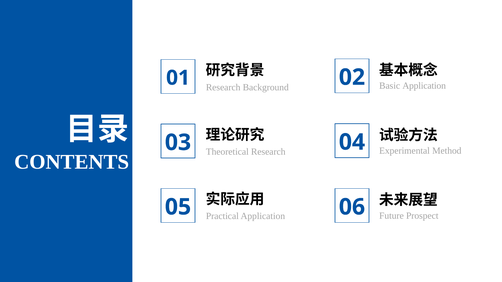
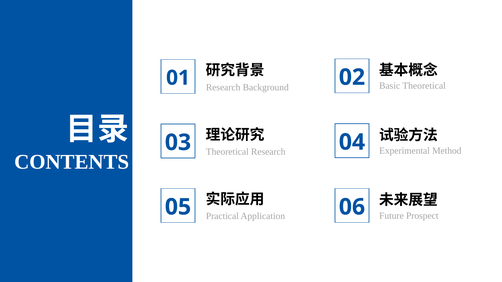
Basic Application: Application -> Theoretical
